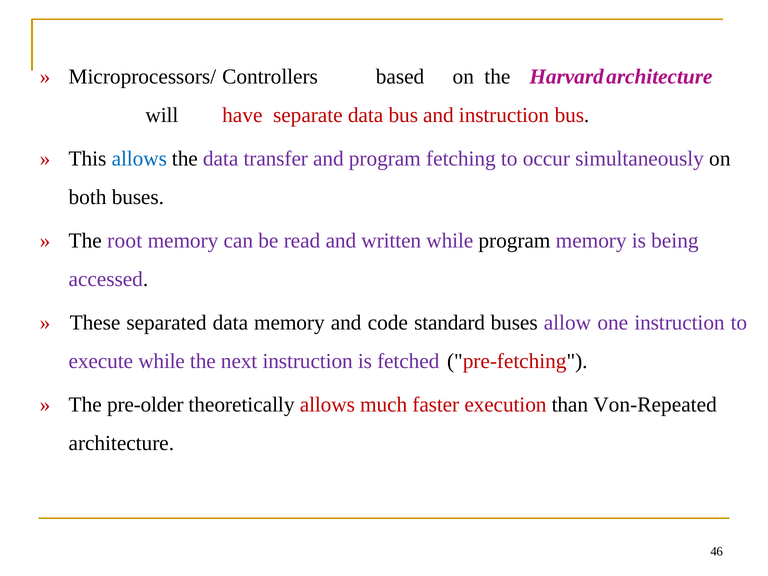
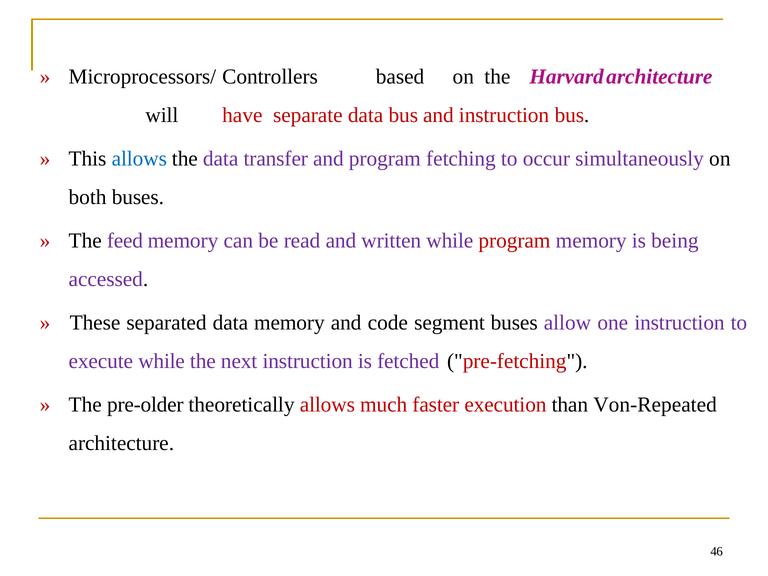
root: root -> feed
program at (514, 241) colour: black -> red
standard: standard -> segment
